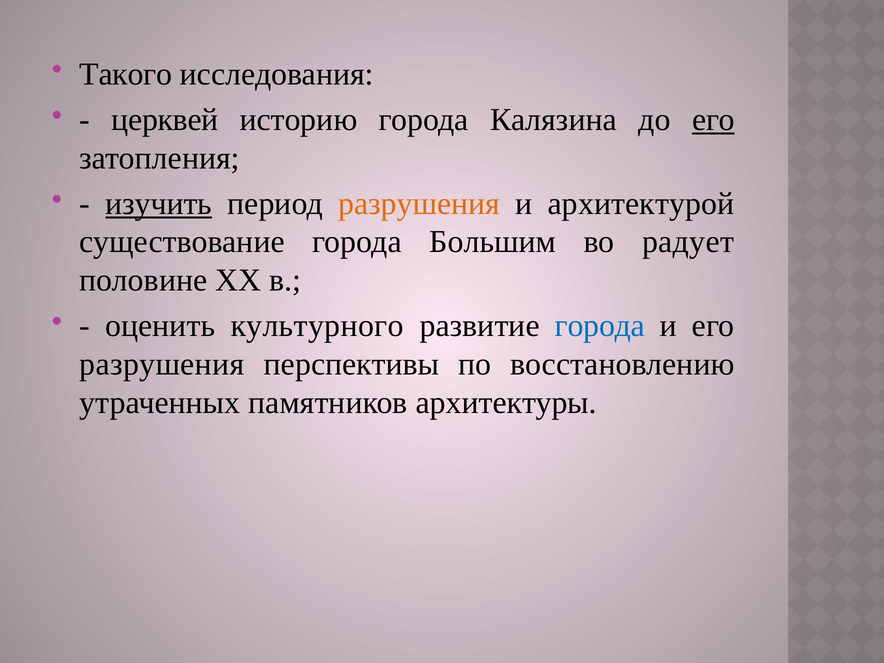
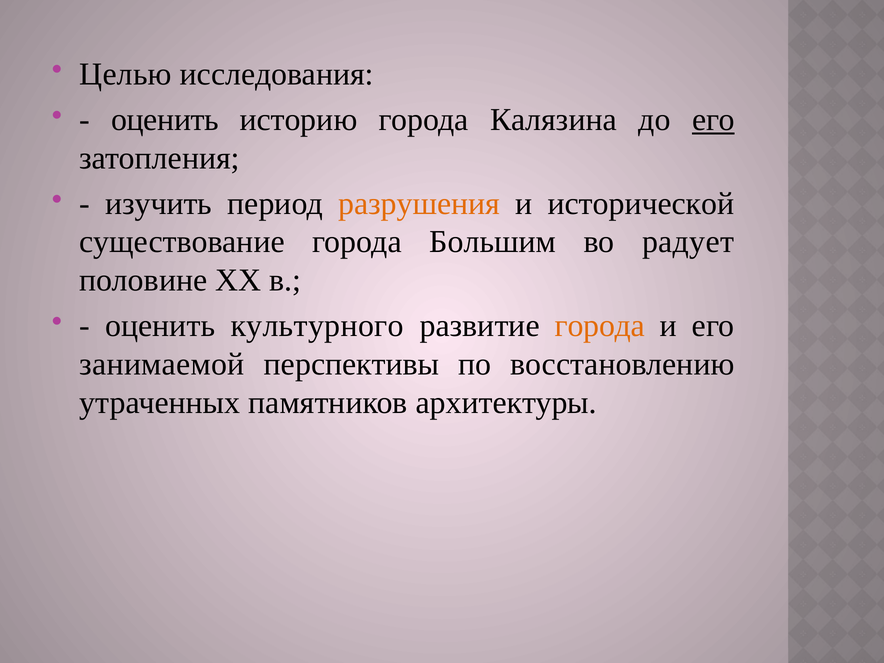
Такого: Такого -> Целью
церквей at (165, 120): церквей -> оценить
изучить underline: present -> none
архитектурой: архитектурой -> исторической
города at (600, 326) colour: blue -> orange
разрушения at (162, 364): разрушения -> занимаемой
